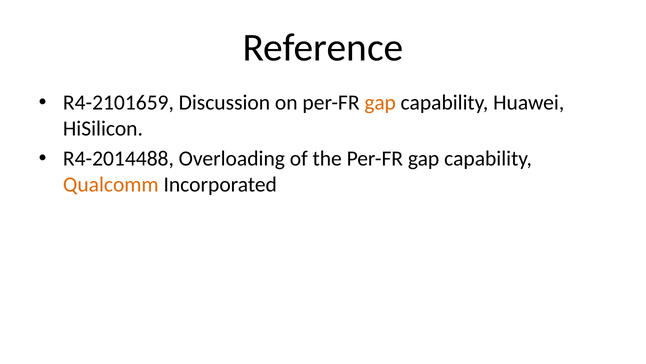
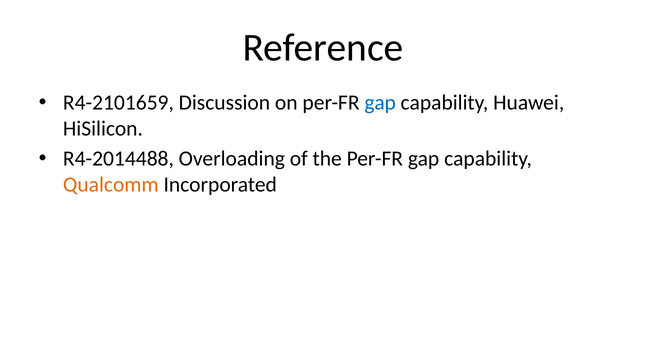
gap at (380, 102) colour: orange -> blue
